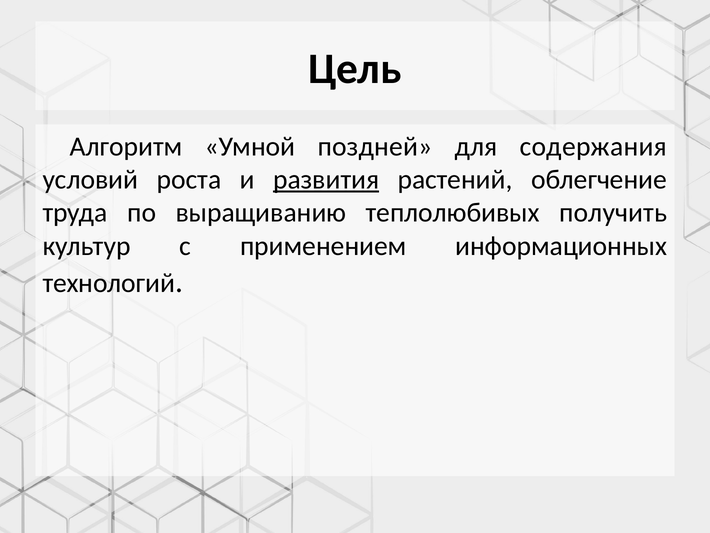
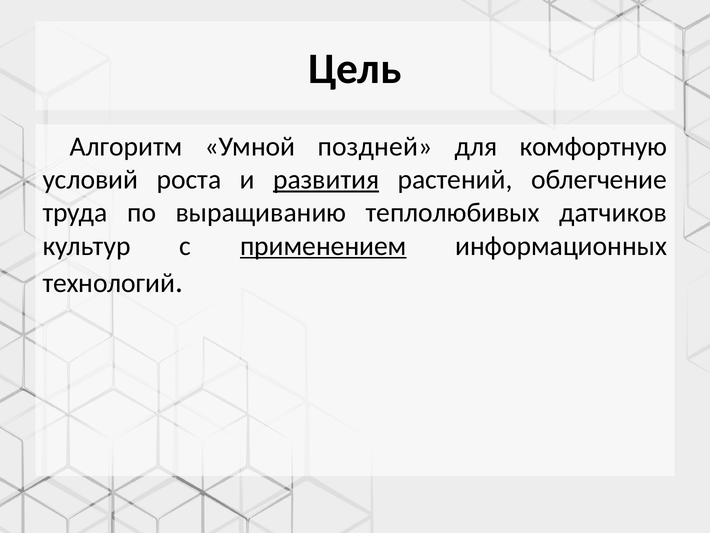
содержания: содержания -> комфортную
получить: получить -> датчиков
применением underline: none -> present
